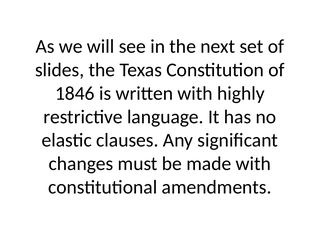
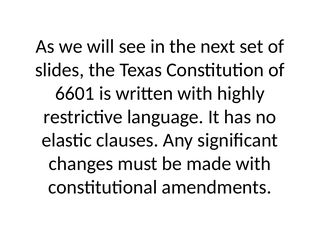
1846: 1846 -> 6601
